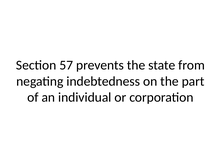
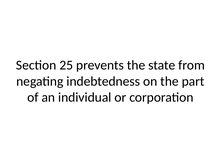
57: 57 -> 25
